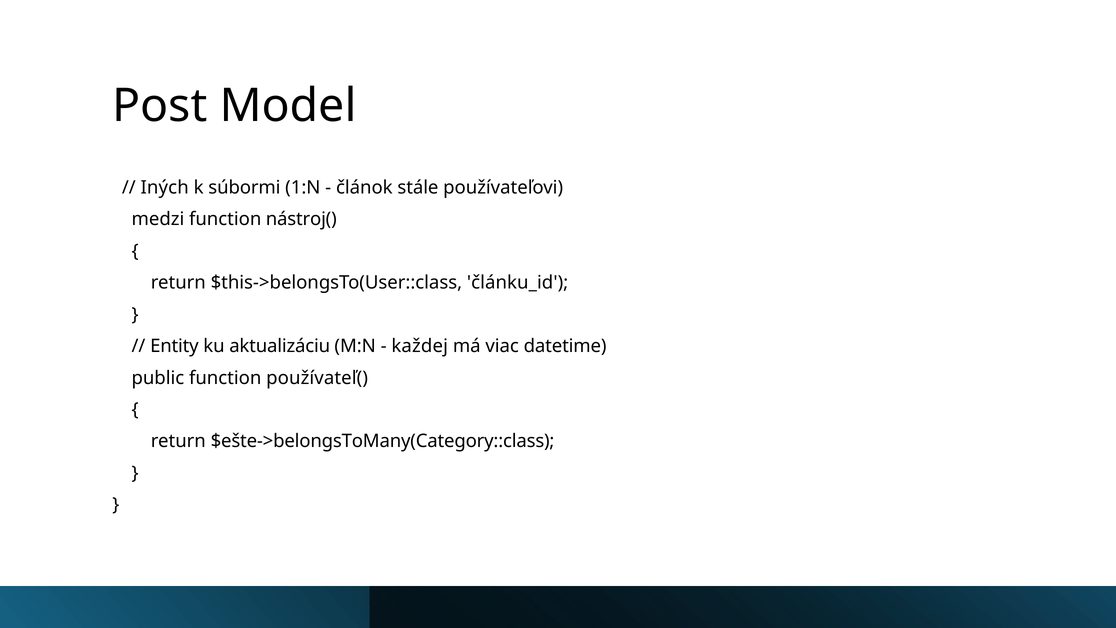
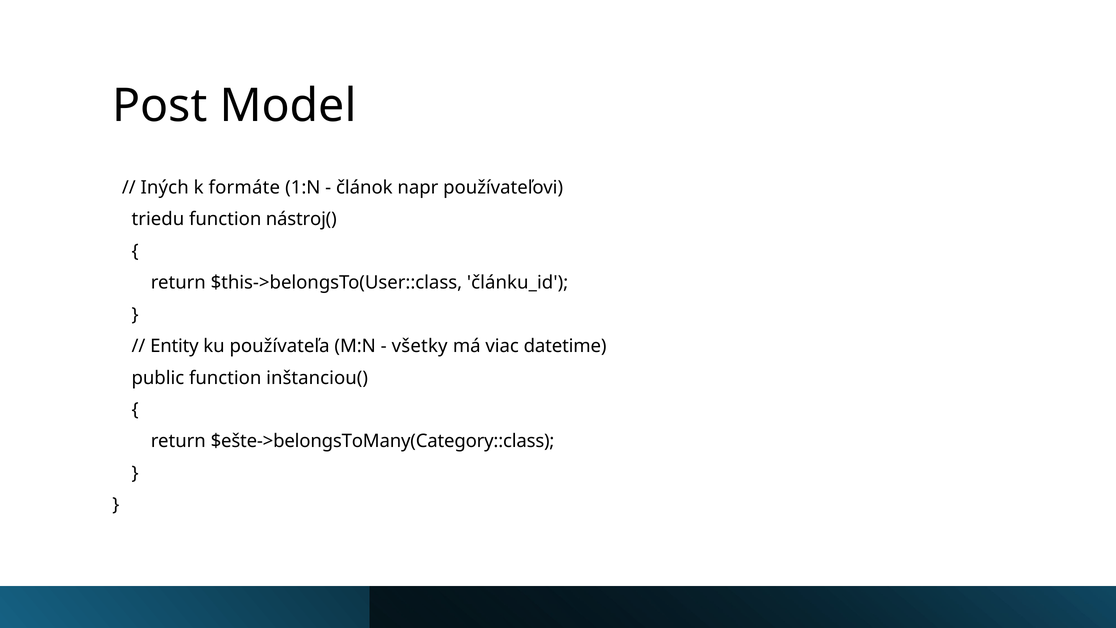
súbormi: súbormi -> formáte
stále: stále -> napr
medzi: medzi -> triedu
aktualizáciu: aktualizáciu -> používateľa
každej: každej -> všetky
používateľ(: používateľ( -> inštanciou(
